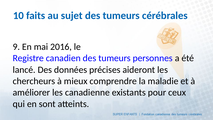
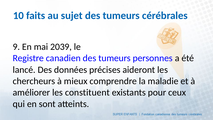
2016: 2016 -> 2039
canadienne: canadienne -> constituent
